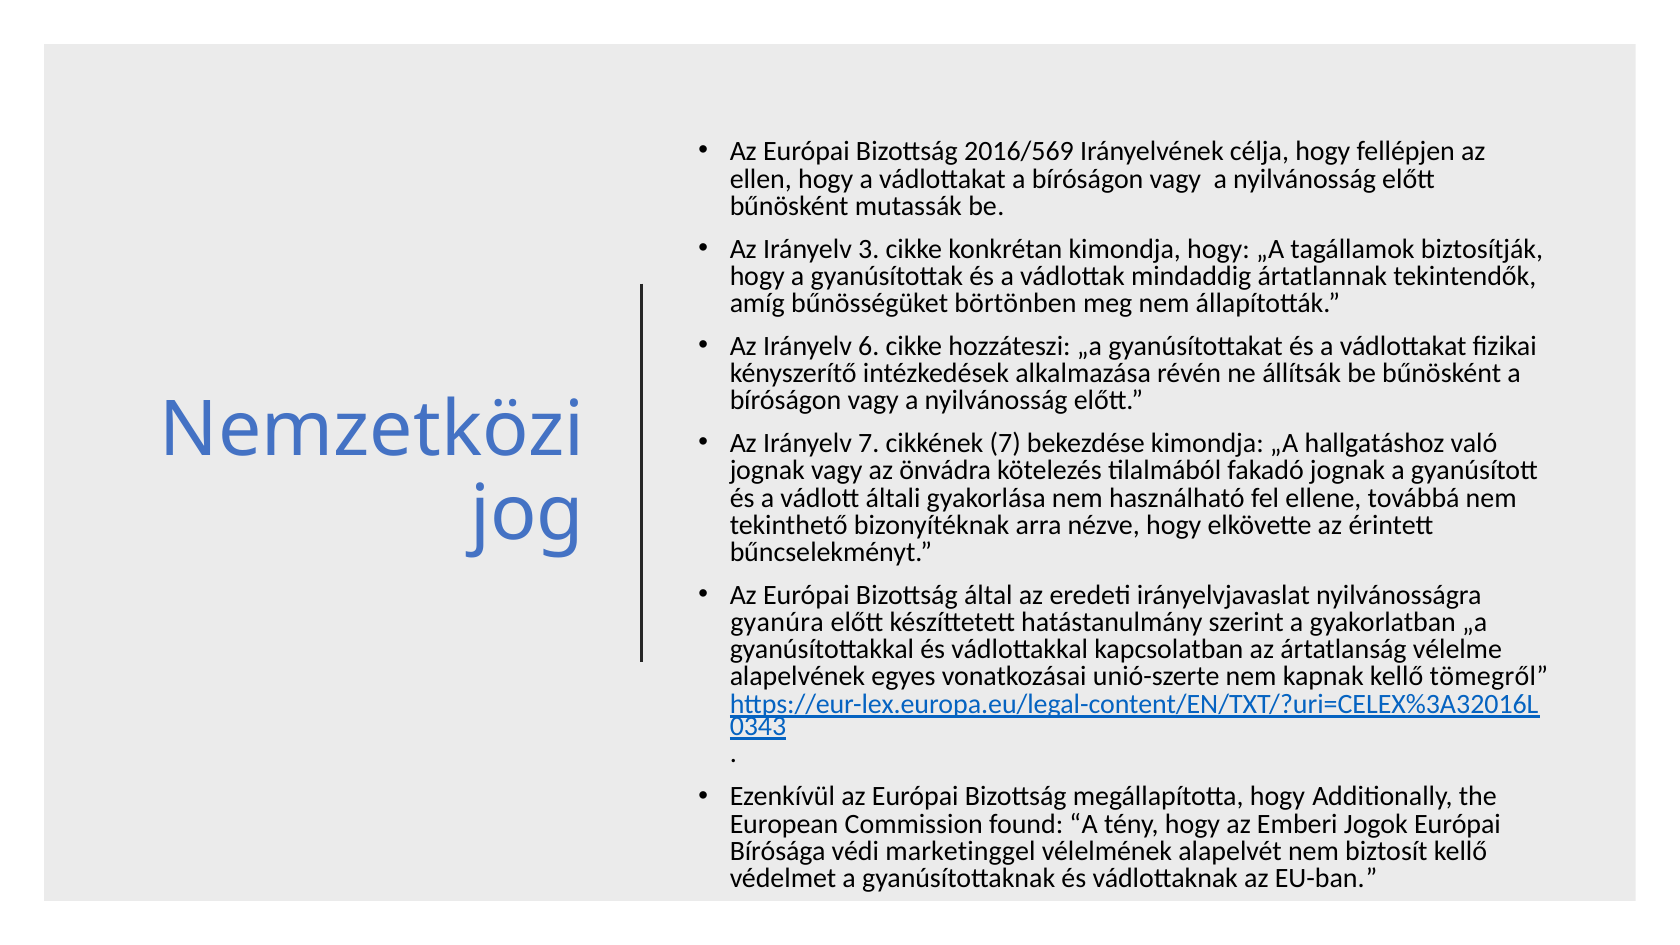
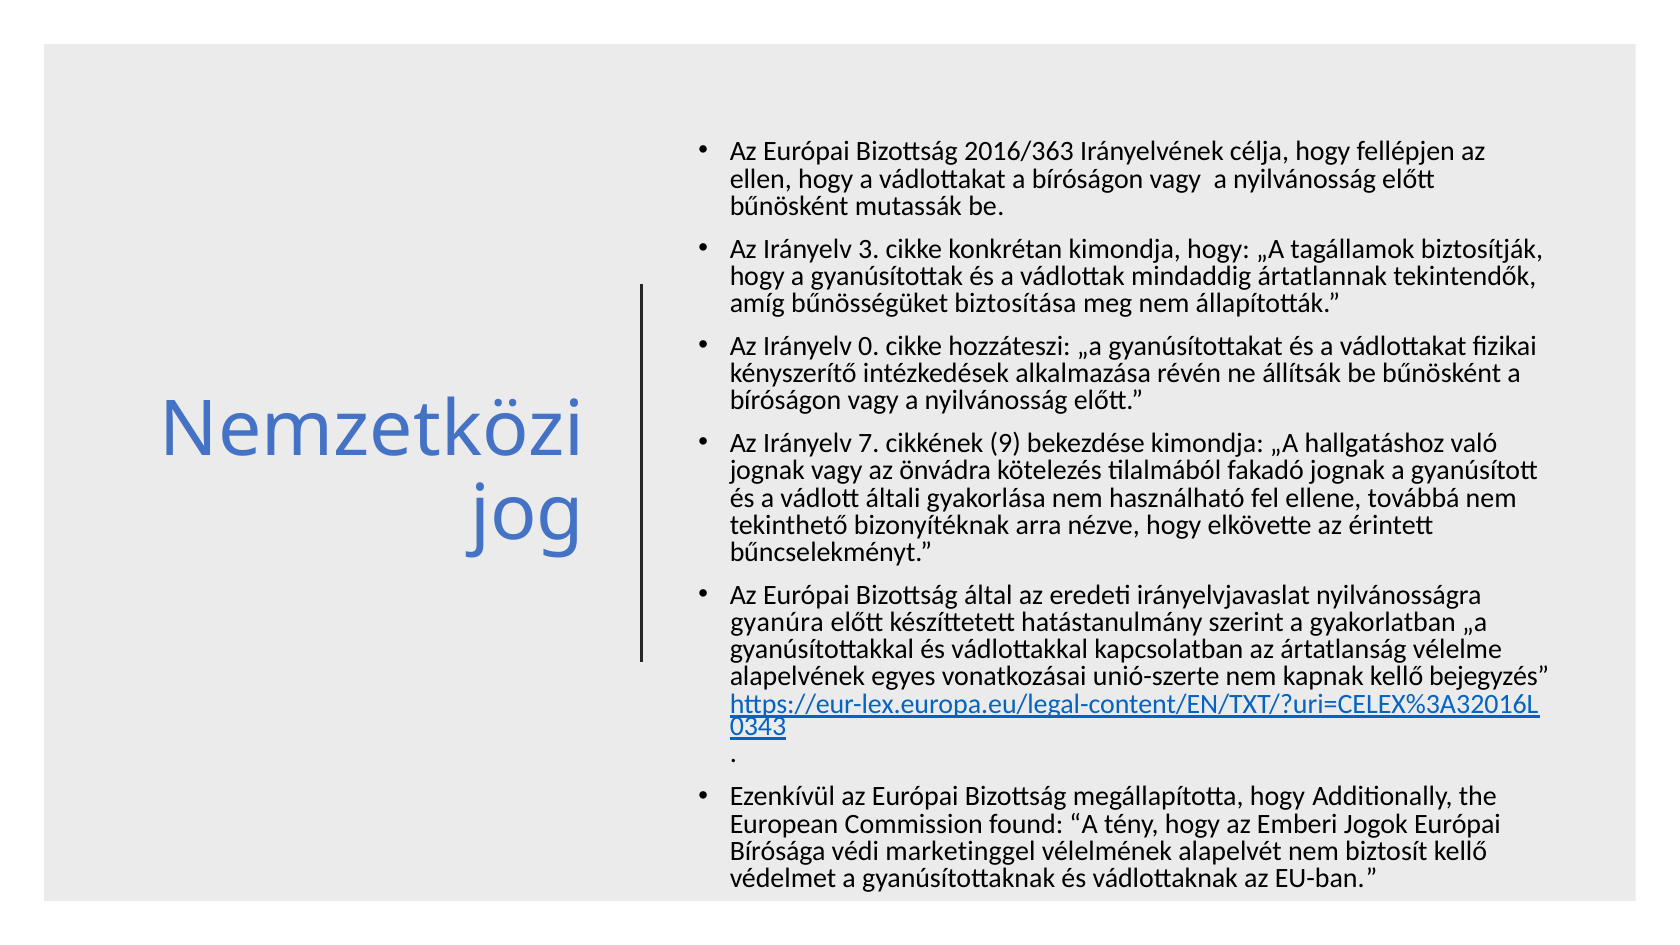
2016/569: 2016/569 -> 2016/363
börtönben: börtönben -> biztosítása
6: 6 -> 0
cikkének 7: 7 -> 9
tömegről: tömegről -> bejegyzés
